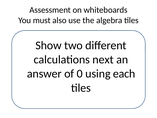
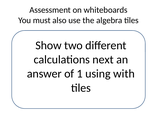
0: 0 -> 1
each: each -> with
